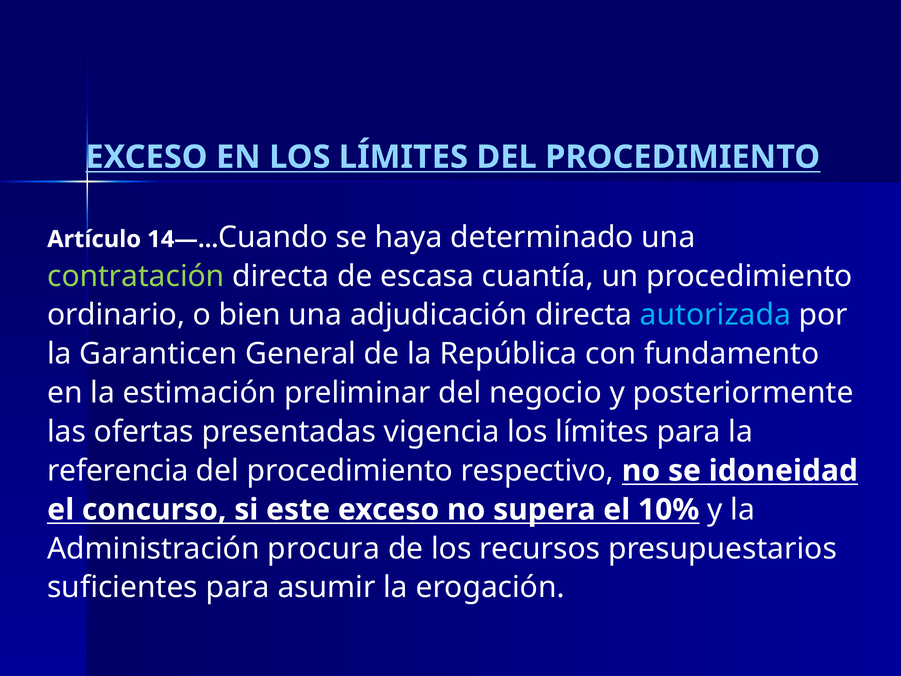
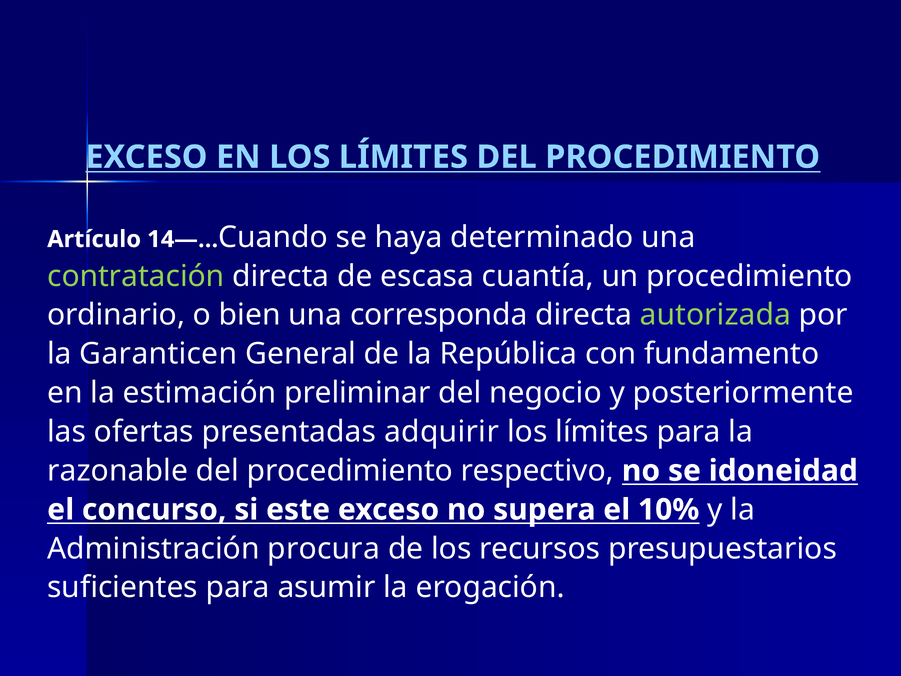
adjudicación: adjudicación -> corresponda
autorizada colour: light blue -> light green
vigencia: vigencia -> adquirir
referencia: referencia -> razonable
